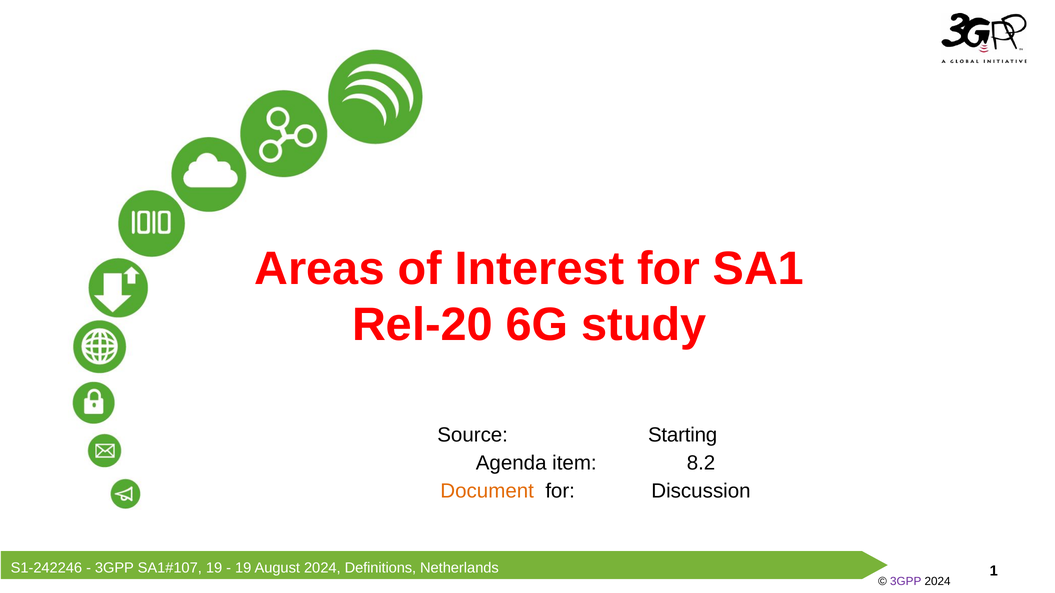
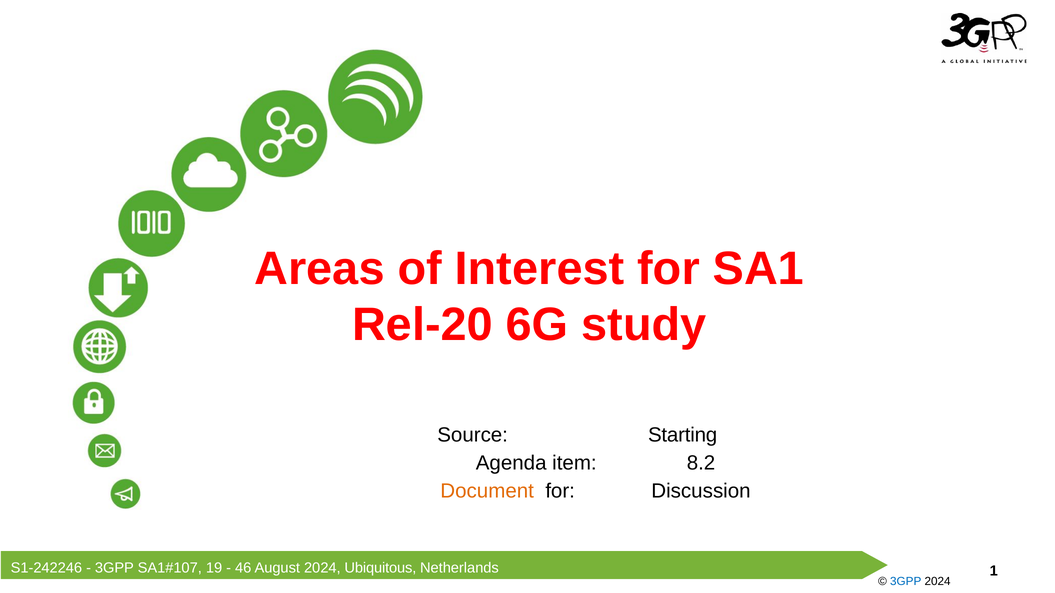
19 at (243, 568): 19 -> 46
Definitions: Definitions -> Ubiquitous
3GPP at (906, 582) colour: purple -> blue
